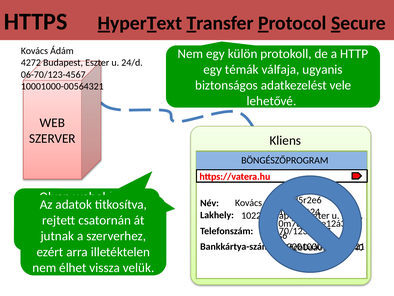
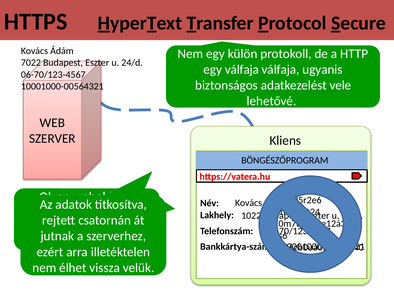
4272: 4272 -> 7022
egy témák: témák -> válfaja
